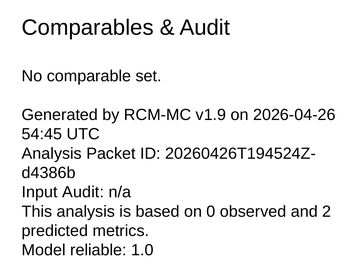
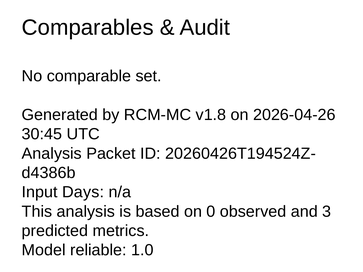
v1.9: v1.9 -> v1.8
54:45: 54:45 -> 30:45
Input Audit: Audit -> Days
2: 2 -> 3
